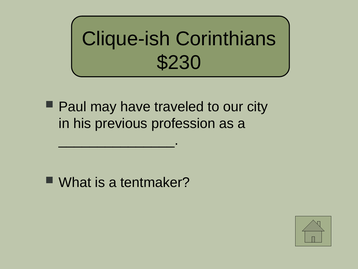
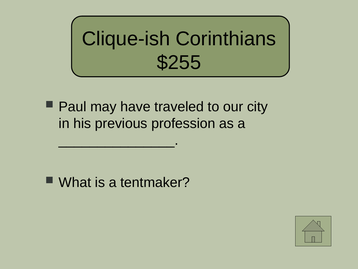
$230: $230 -> $255
